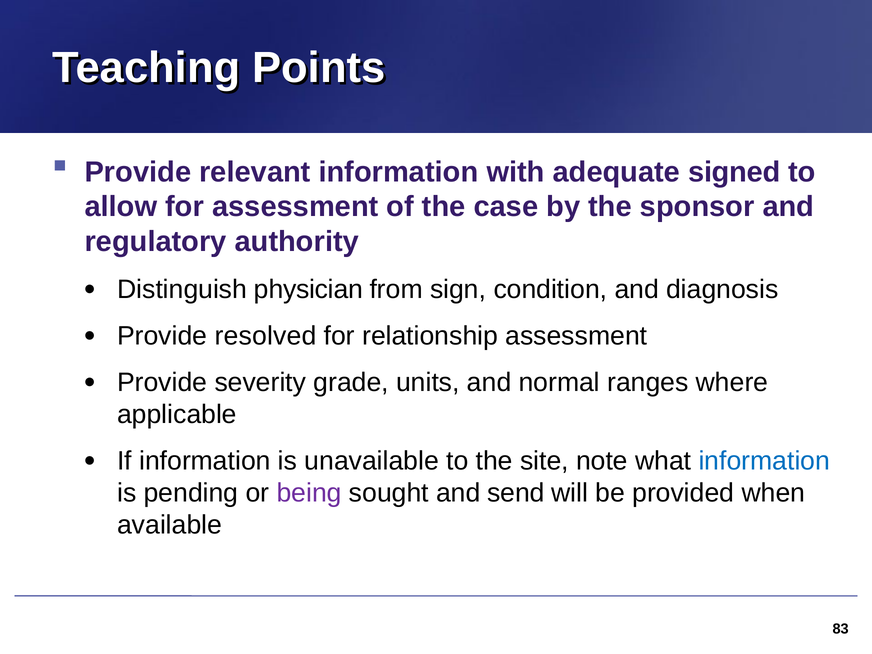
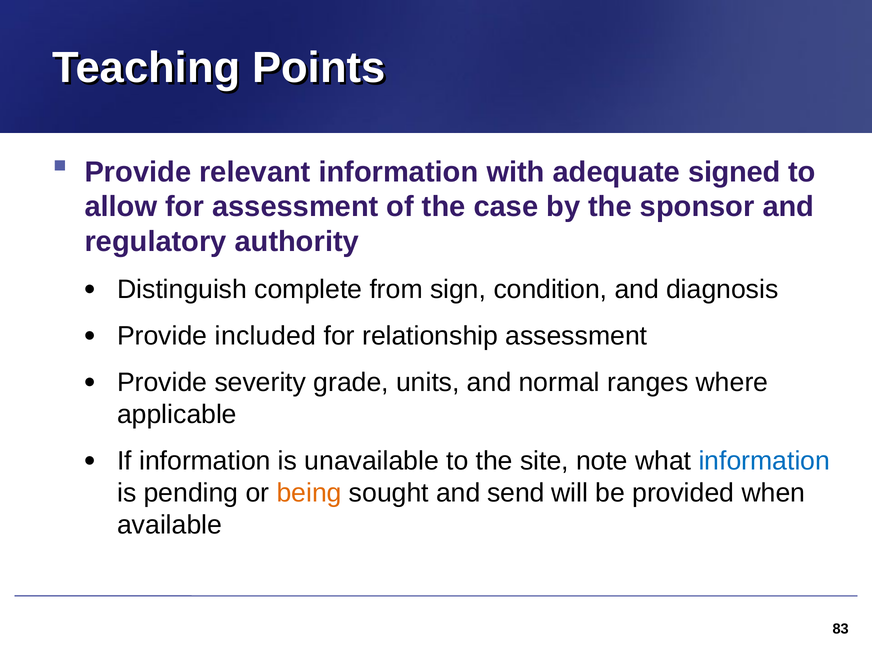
physician: physician -> complete
resolved: resolved -> included
being colour: purple -> orange
